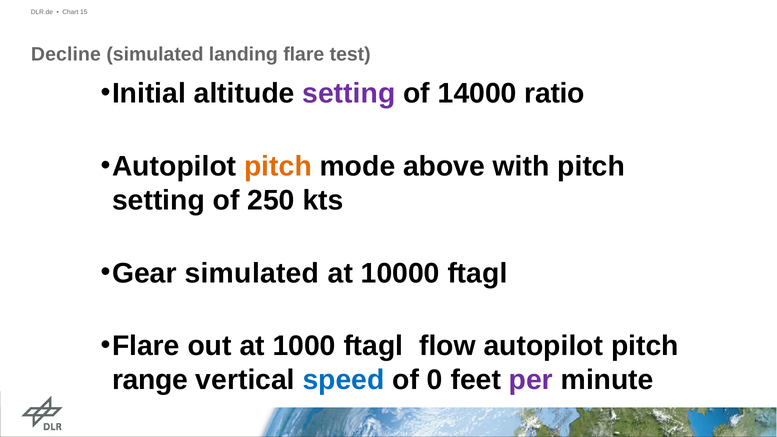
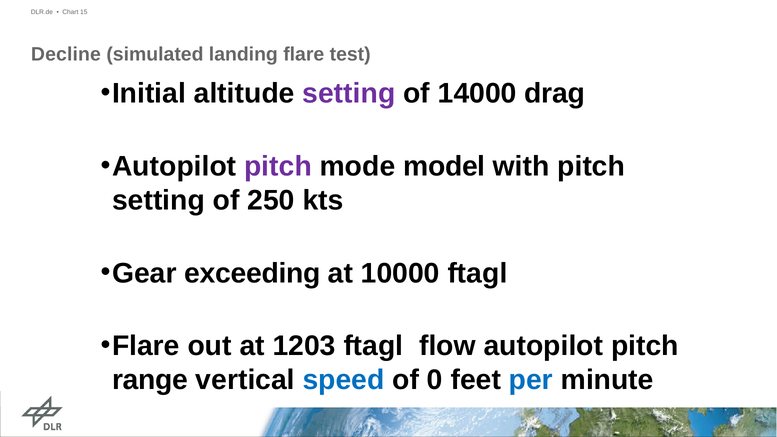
ratio: ratio -> drag
pitch at (278, 166) colour: orange -> purple
above: above -> model
Gear simulated: simulated -> exceeding
1000: 1000 -> 1203
per colour: purple -> blue
